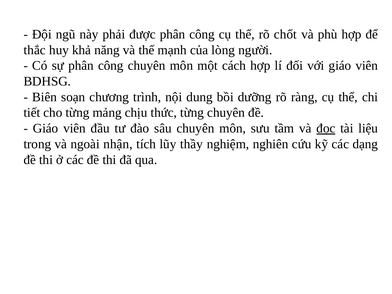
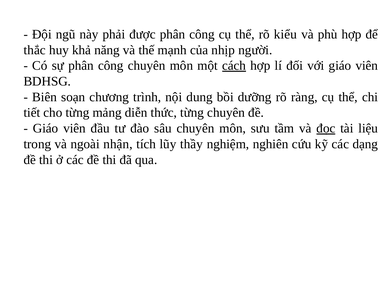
chốt: chốt -> kiểu
lòng: lòng -> nhịp
cách underline: none -> present
chịu: chịu -> diễn
